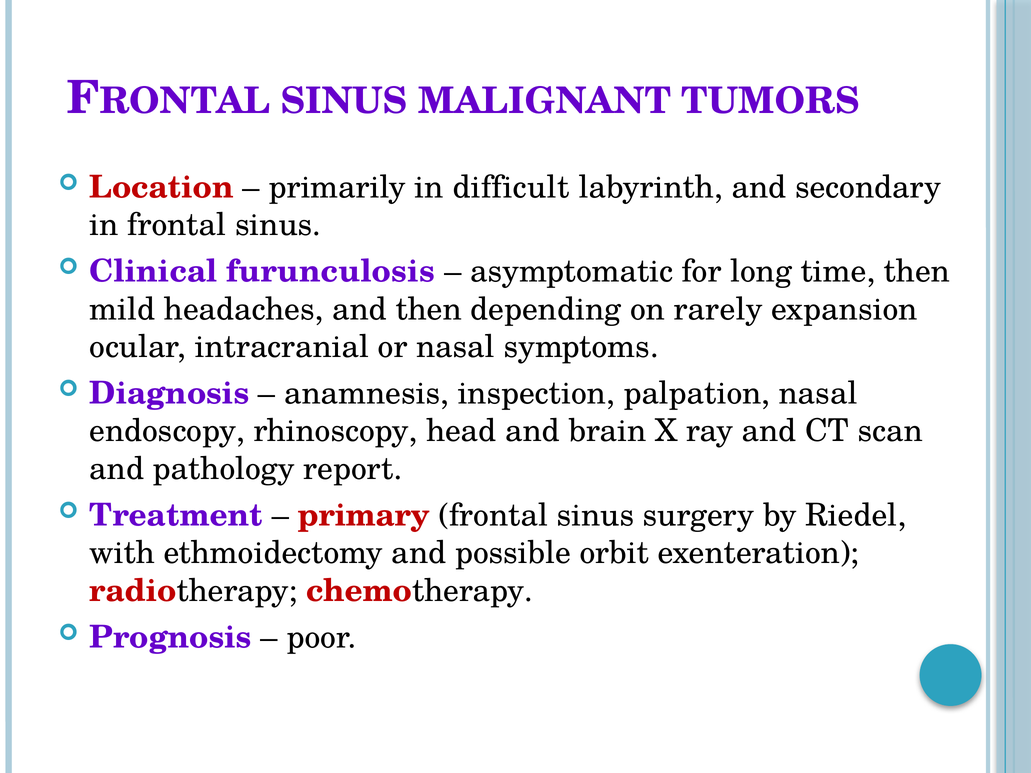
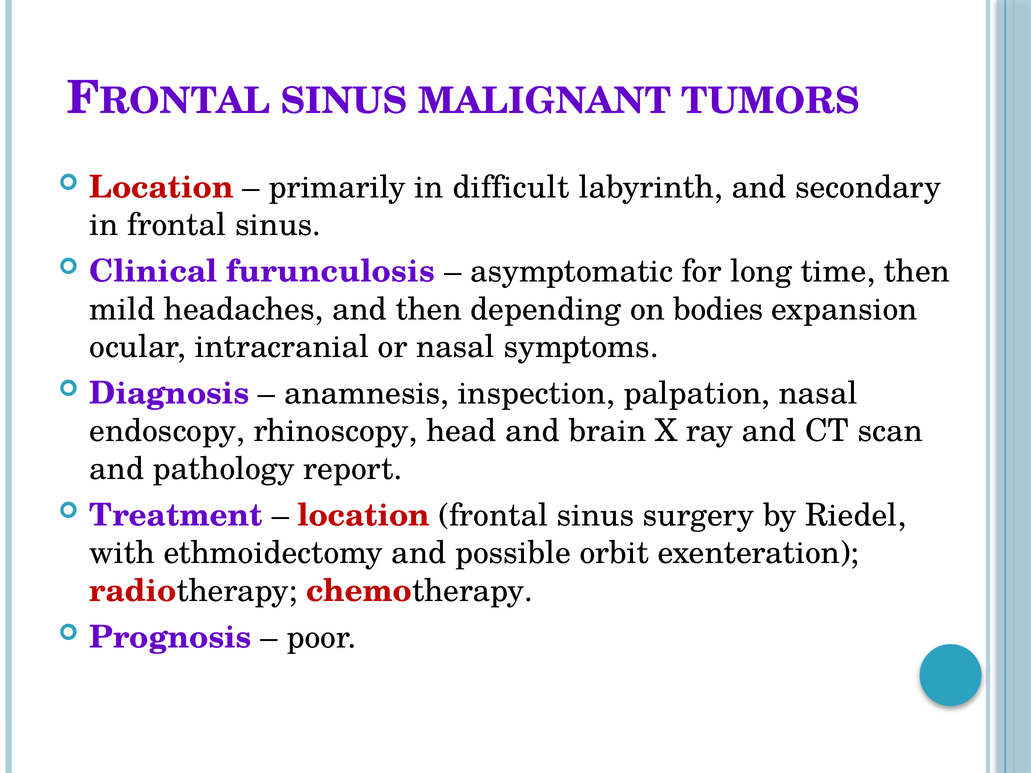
rarely: rarely -> bodies
primary at (364, 515): primary -> location
